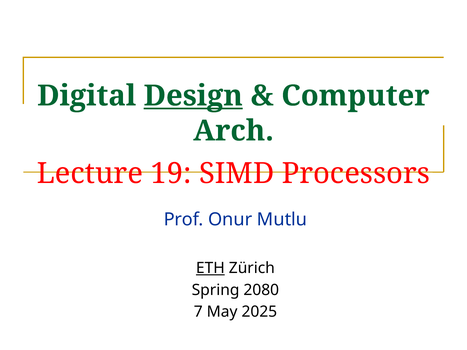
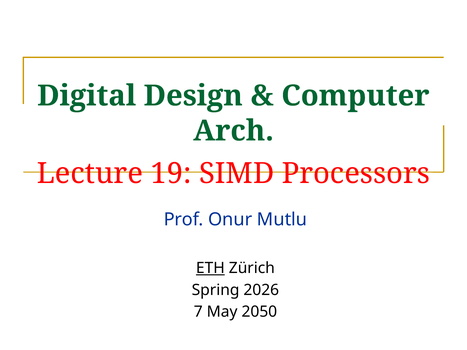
Design underline: present -> none
2080: 2080 -> 2026
2025: 2025 -> 2050
